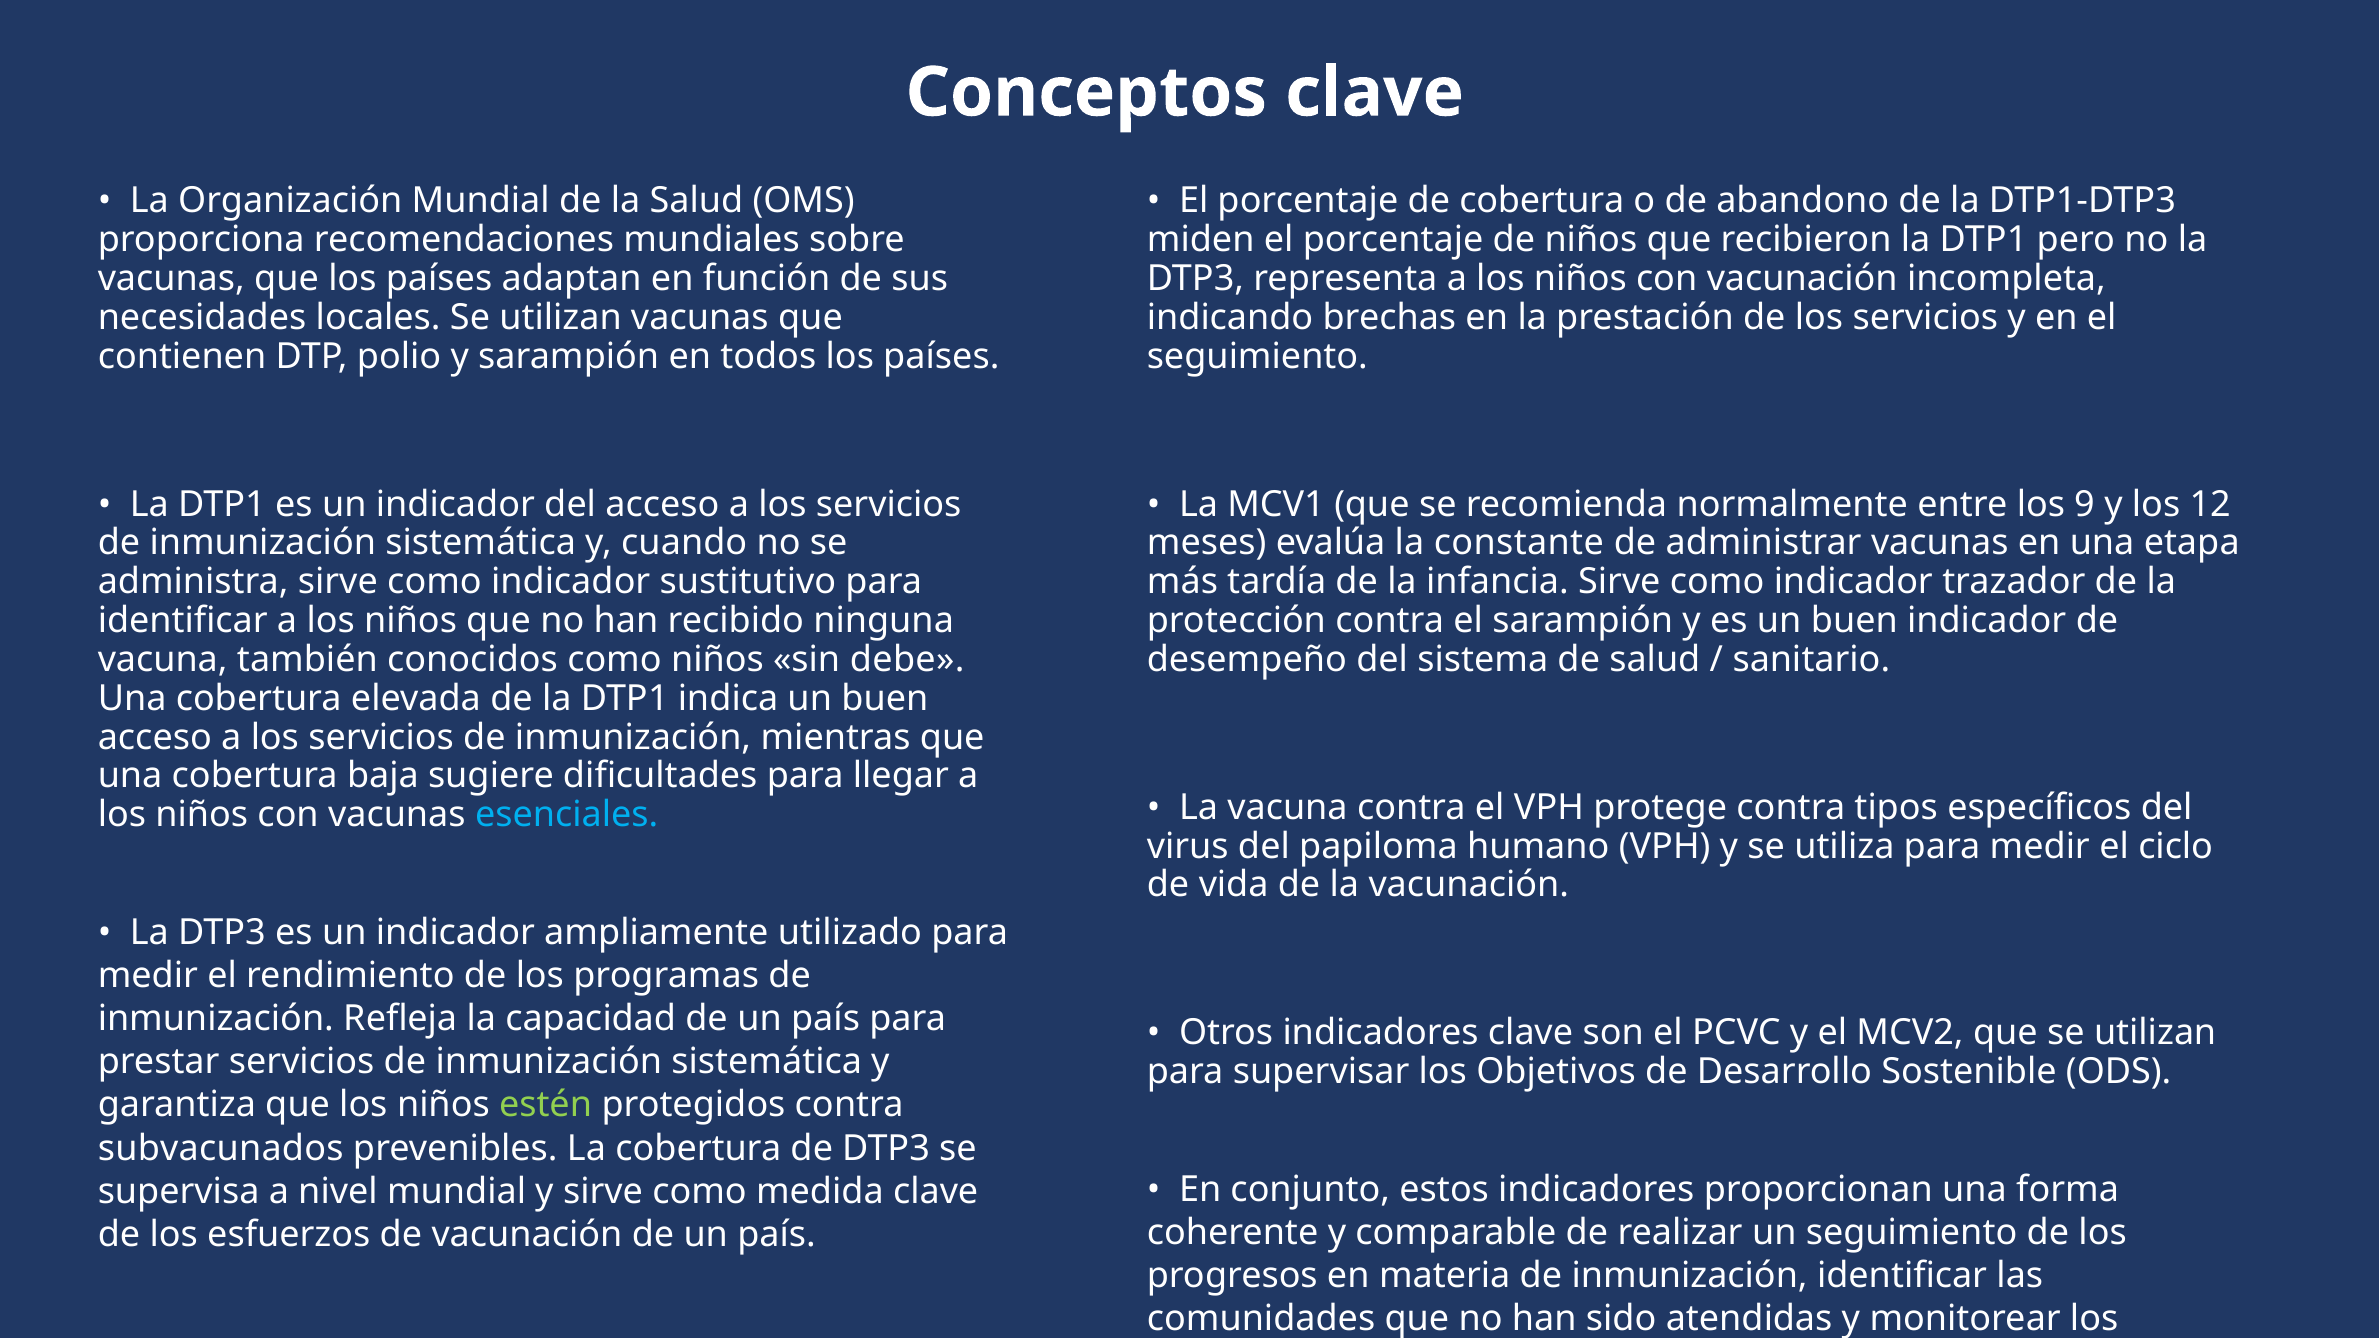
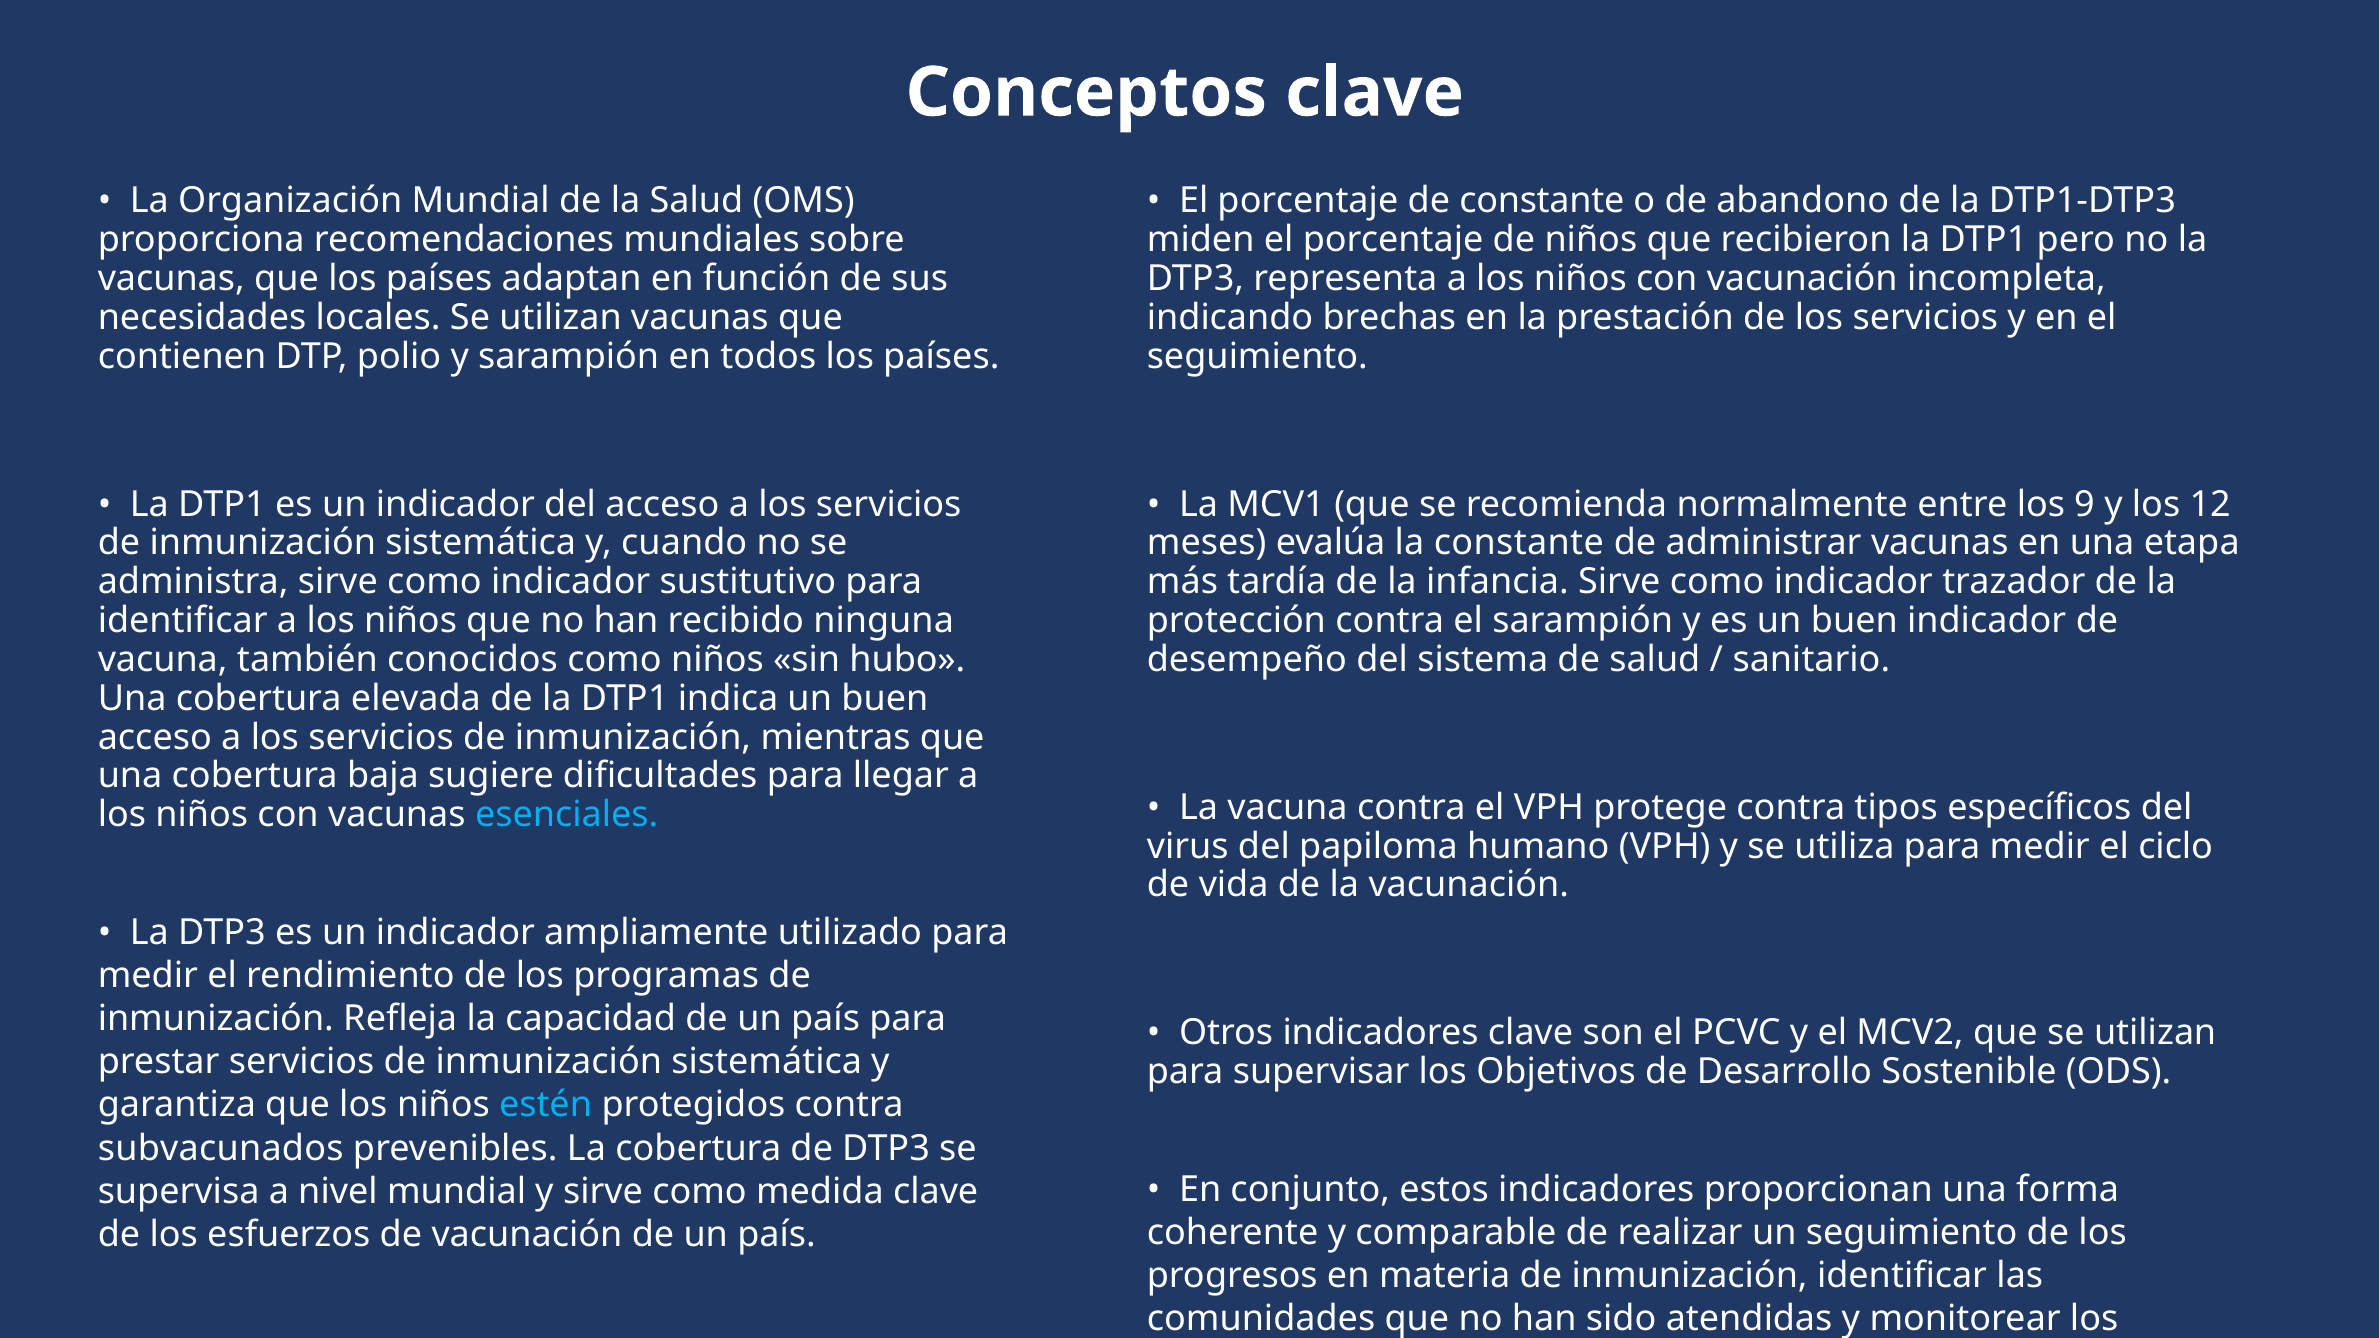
de cobertura: cobertura -> constante
debe: debe -> hubo
estén colour: light green -> light blue
